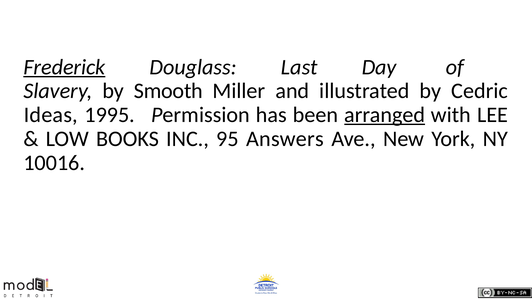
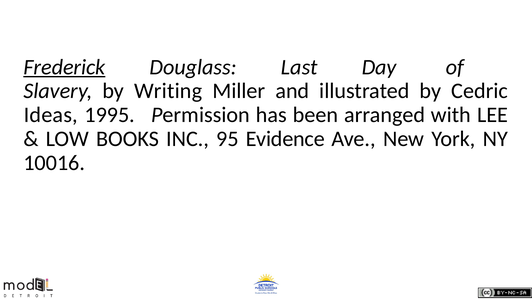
Smooth: Smooth -> Writing
arranged underline: present -> none
Answers: Answers -> Evidence
